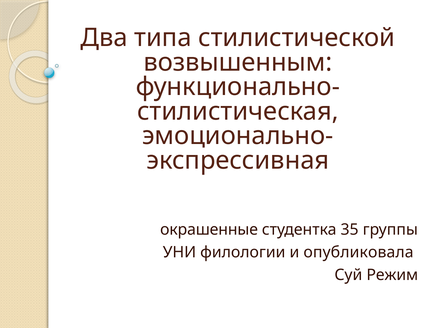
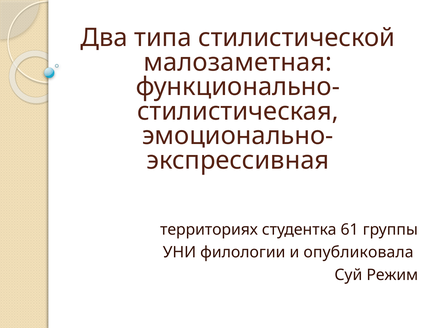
возвышенным: возвышенным -> малозаметная
окрашенные: окрашенные -> территориях
35: 35 -> 61
